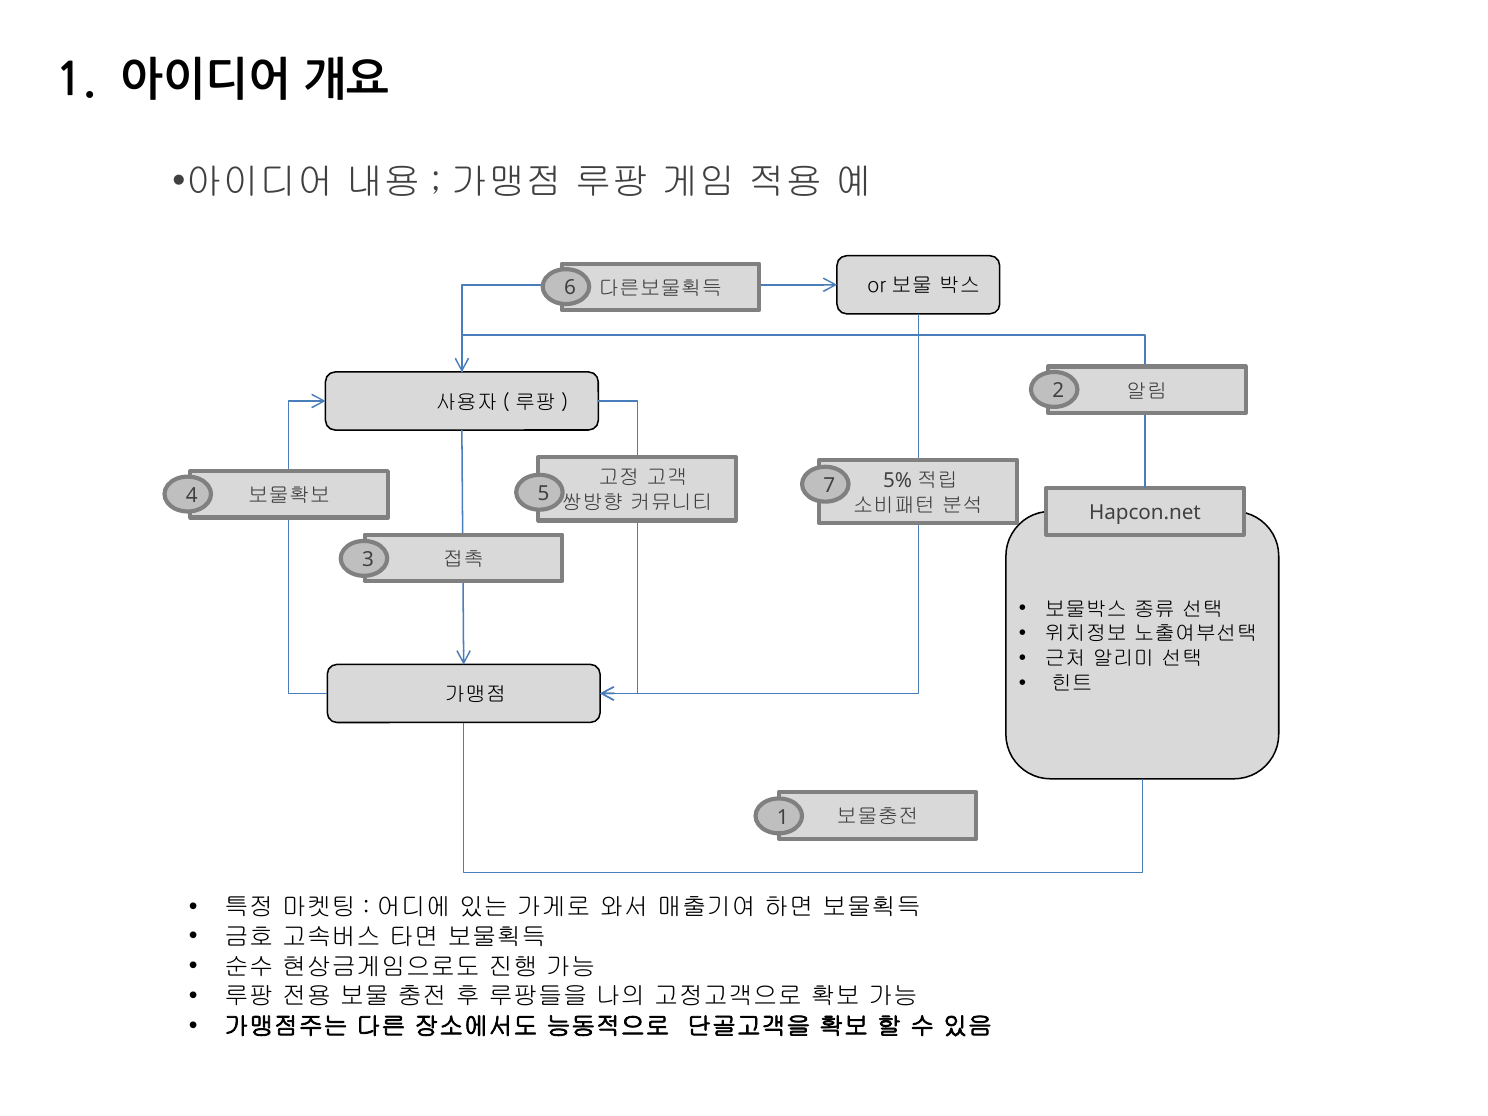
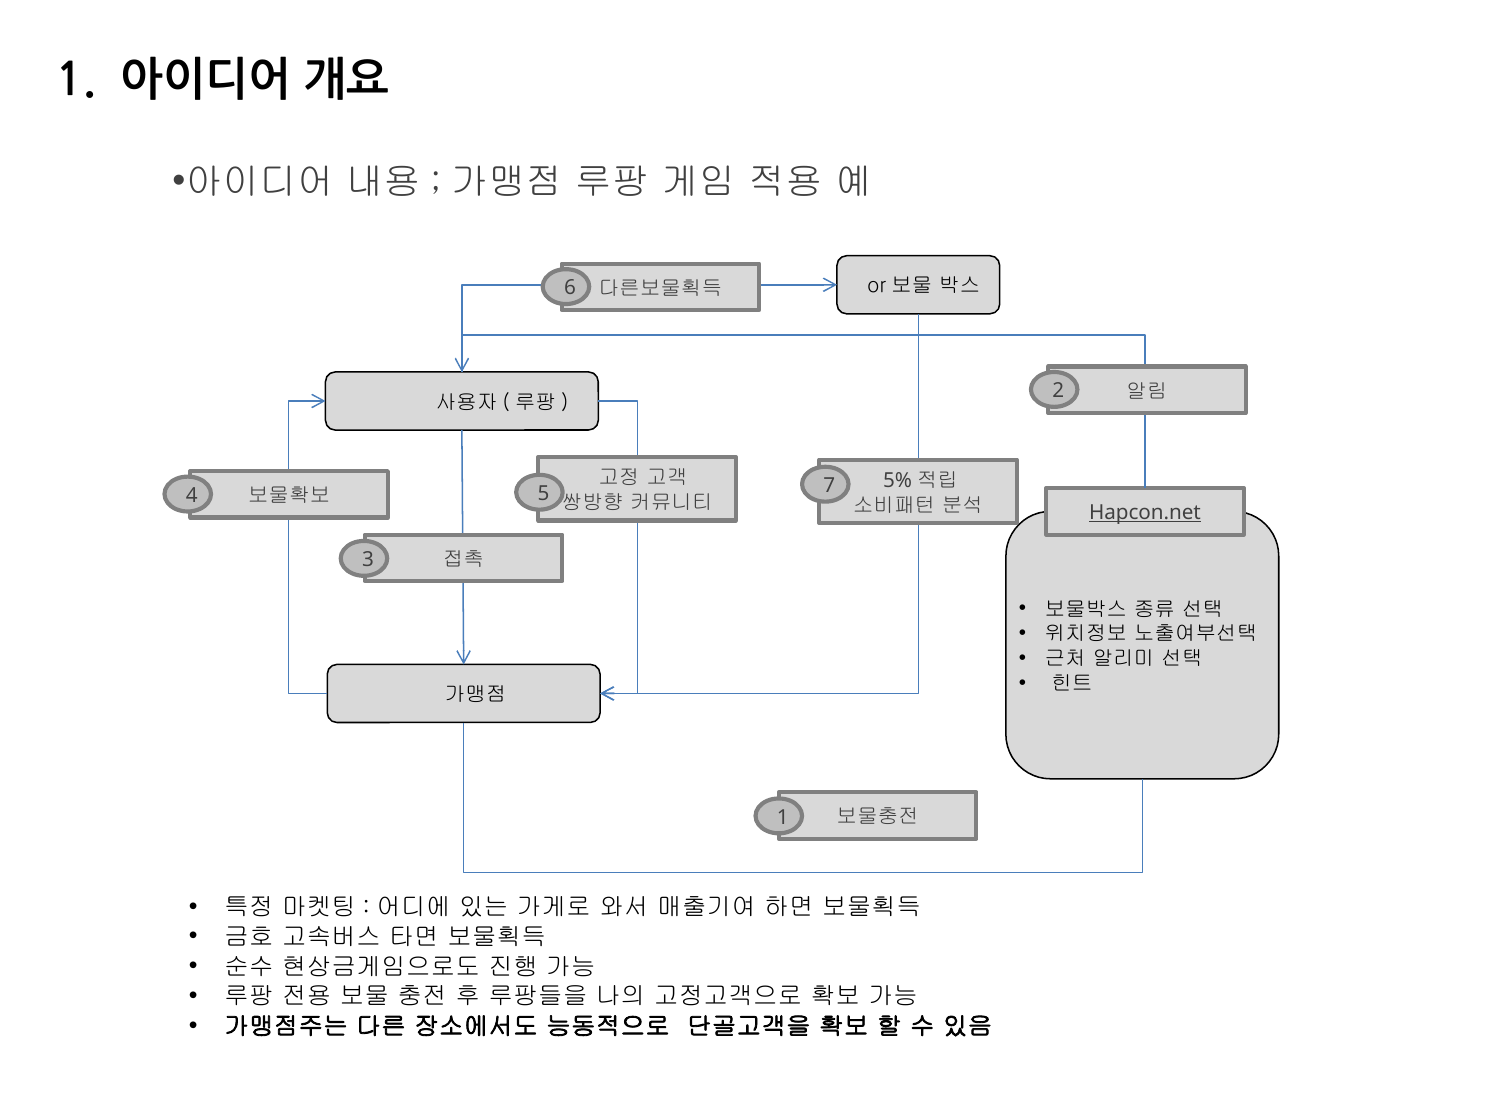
Hapcon.net underline: none -> present
